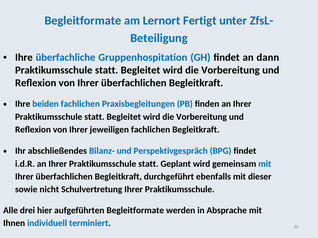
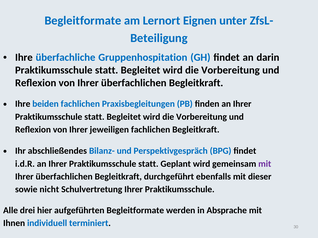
Fertigt: Fertigt -> Eignen
dann: dann -> darin
mit at (265, 164) colour: blue -> purple
